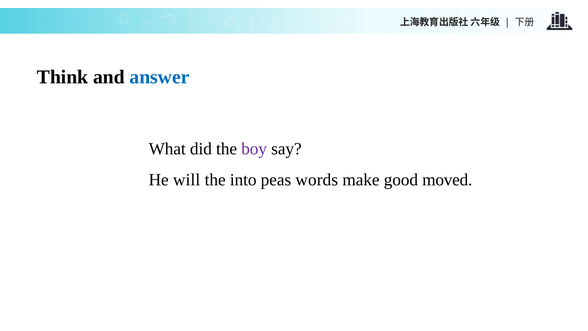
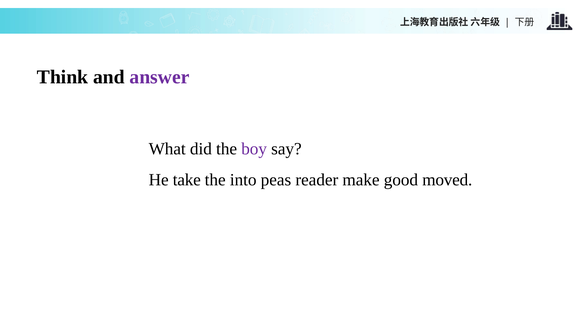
answer colour: blue -> purple
will: will -> take
words: words -> reader
